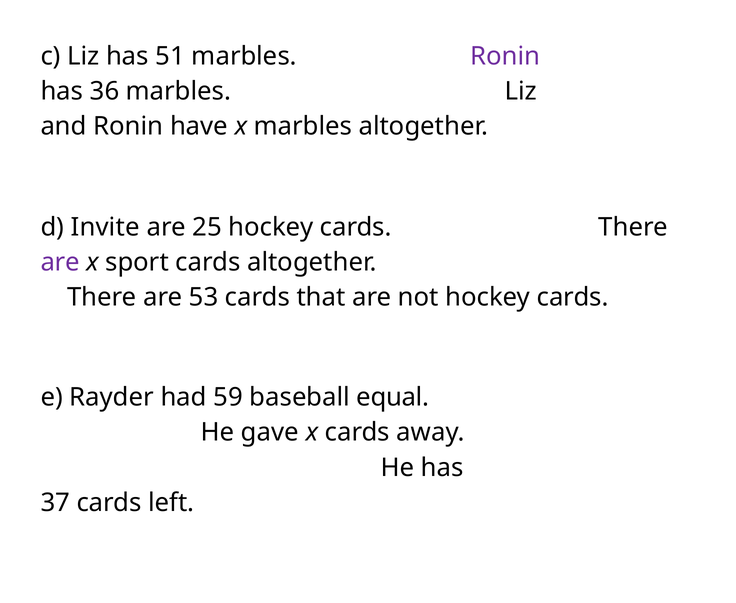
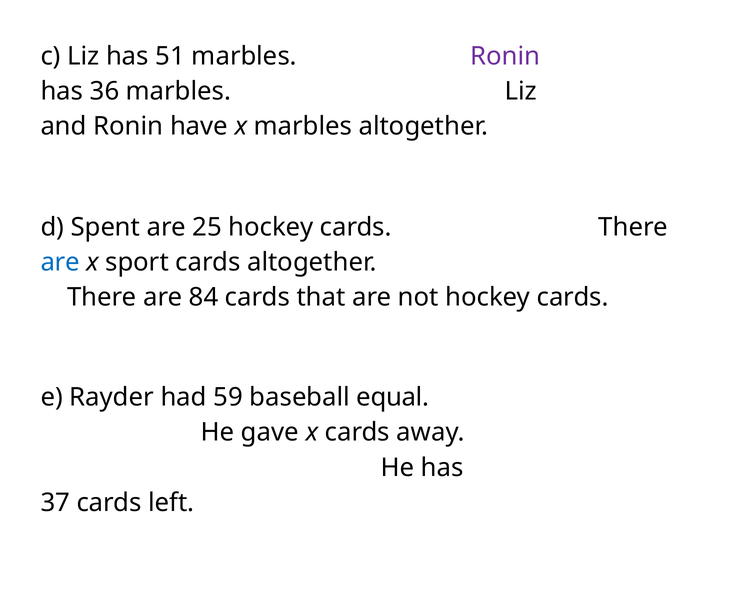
Invite: Invite -> Spent
are at (60, 262) colour: purple -> blue
53: 53 -> 84
